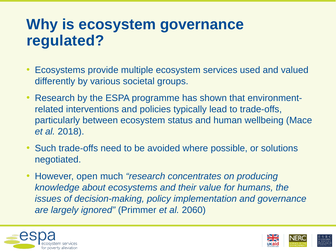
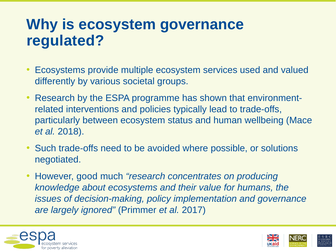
open: open -> good
2060: 2060 -> 2017
